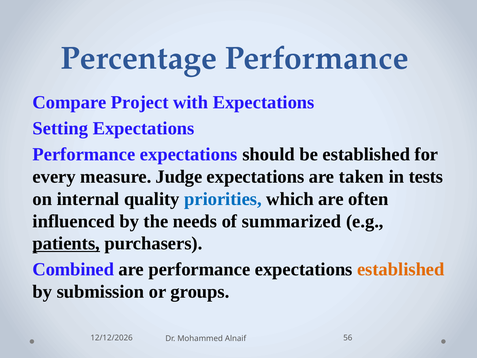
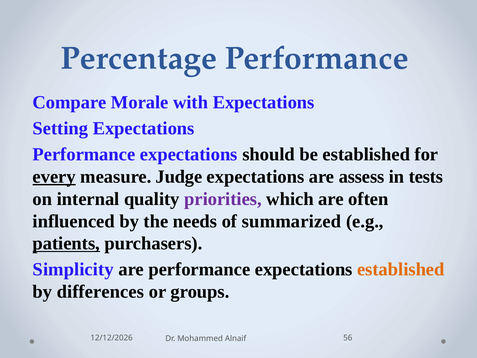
Project: Project -> Morale
every underline: none -> present
taken: taken -> assess
priorities colour: blue -> purple
Combined: Combined -> Simplicity
submission: submission -> differences
